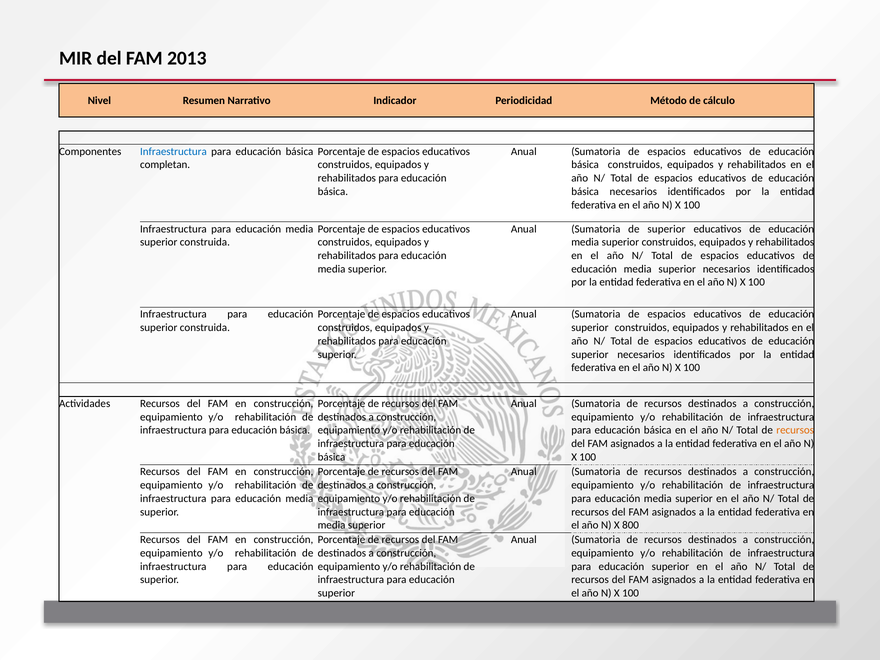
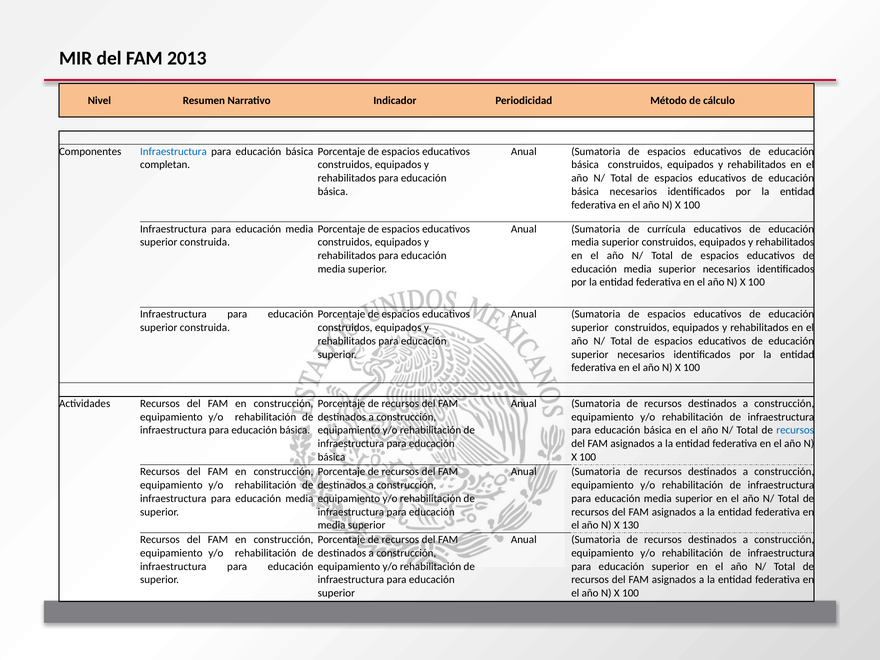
de superior: superior -> currícula
recursos at (795, 430) colour: orange -> blue
800: 800 -> 130
